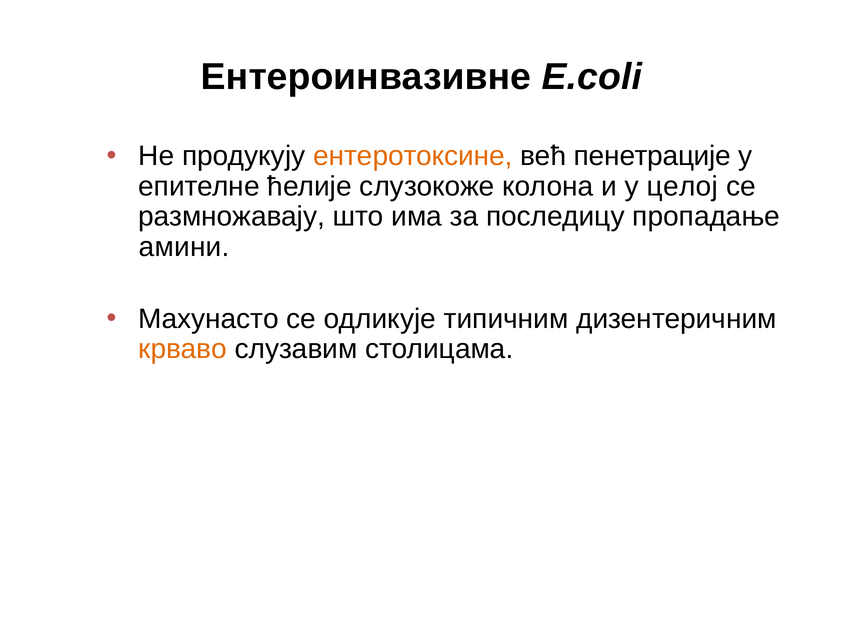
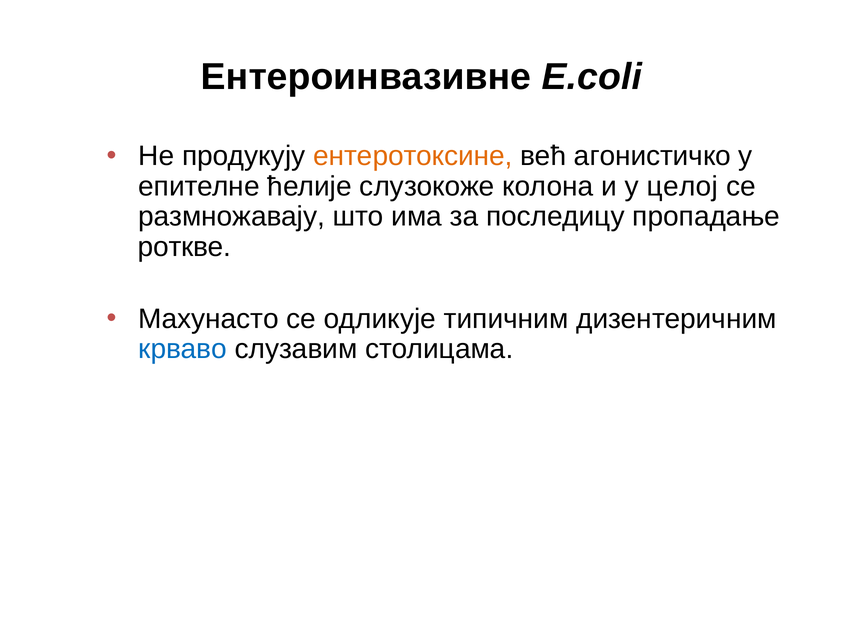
пенетрације: пенетрације -> агонистичко
амини: амини -> роткве
крваво colour: orange -> blue
